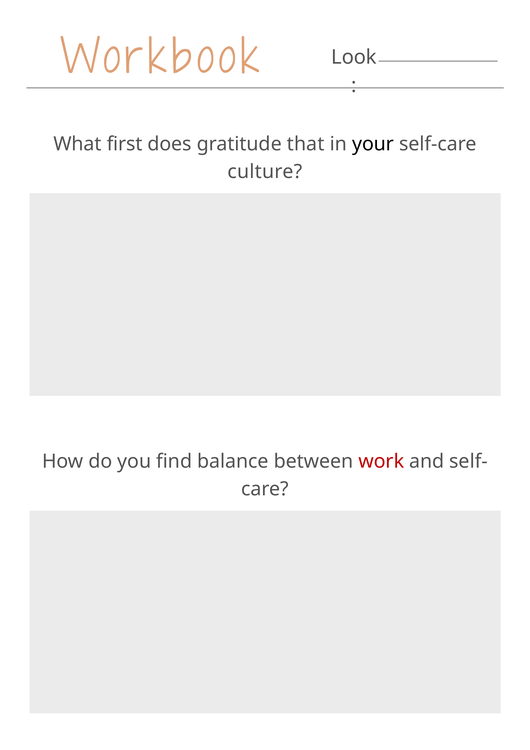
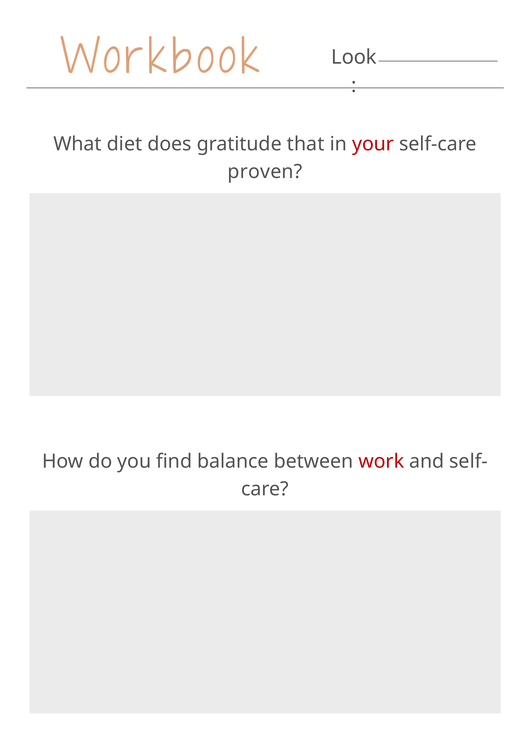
first: first -> diet
your colour: black -> red
culture: culture -> proven
